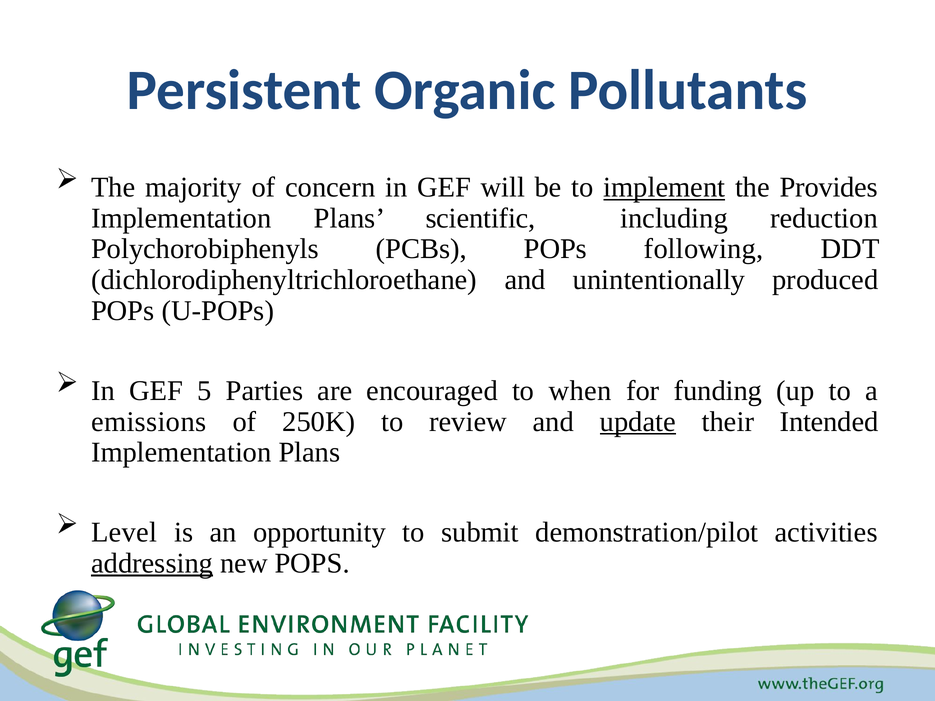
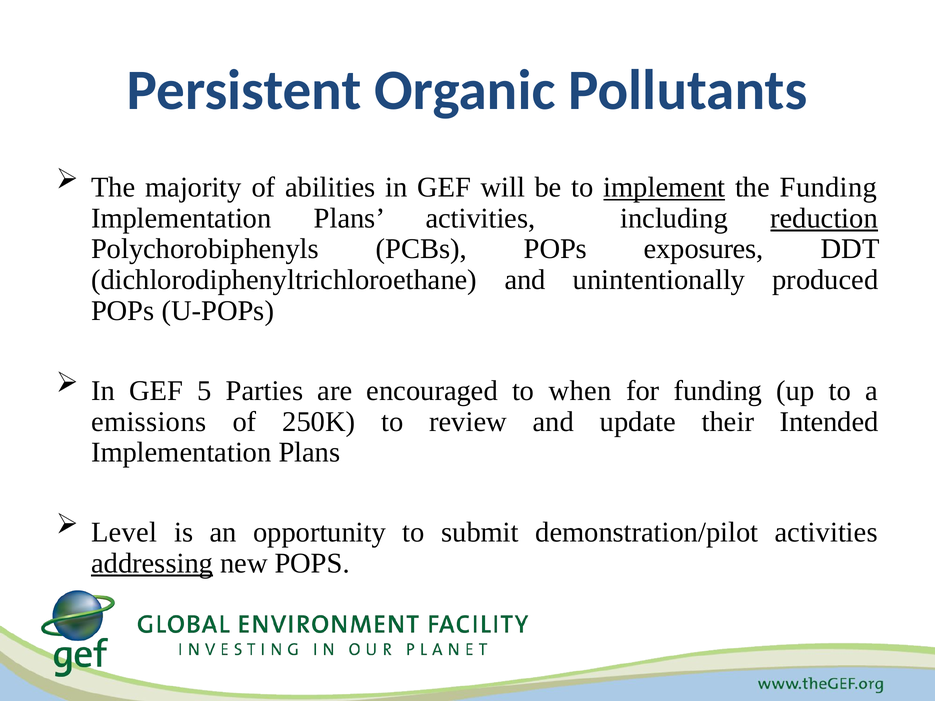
concern: concern -> abilities
the Provides: Provides -> Funding
Plans scientific: scientific -> activities
reduction underline: none -> present
following: following -> exposures
update underline: present -> none
